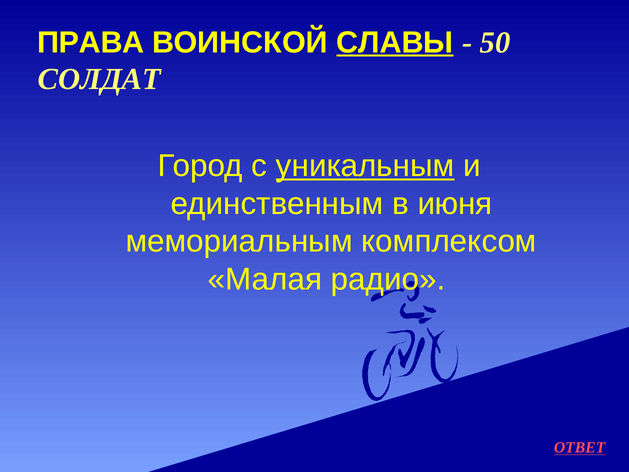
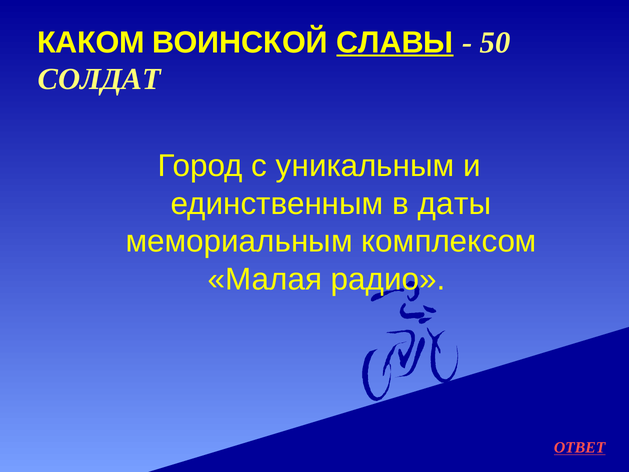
ПРАВА: ПРАВА -> КАКОМ
уникальным underline: present -> none
июня: июня -> даты
